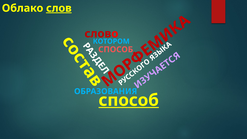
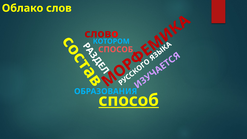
слов underline: present -> none
